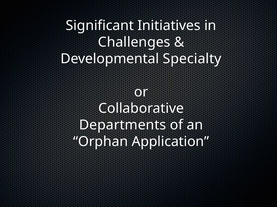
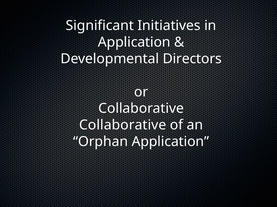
Challenges at (134, 42): Challenges -> Application
Specialty: Specialty -> Directors
Departments at (123, 125): Departments -> Collaborative
